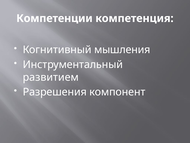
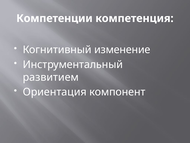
мышления: мышления -> изменение
Разрешения: Разрешения -> Ориентация
